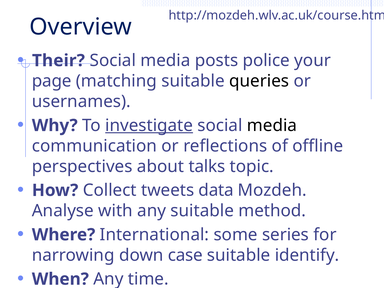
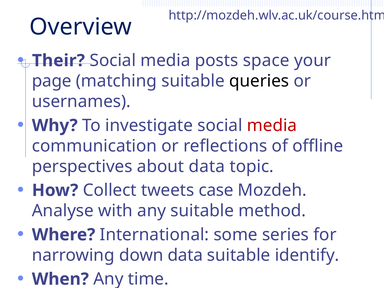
police: police -> space
investigate underline: present -> none
media at (272, 125) colour: black -> red
about talks: talks -> data
data: data -> case
down case: case -> data
